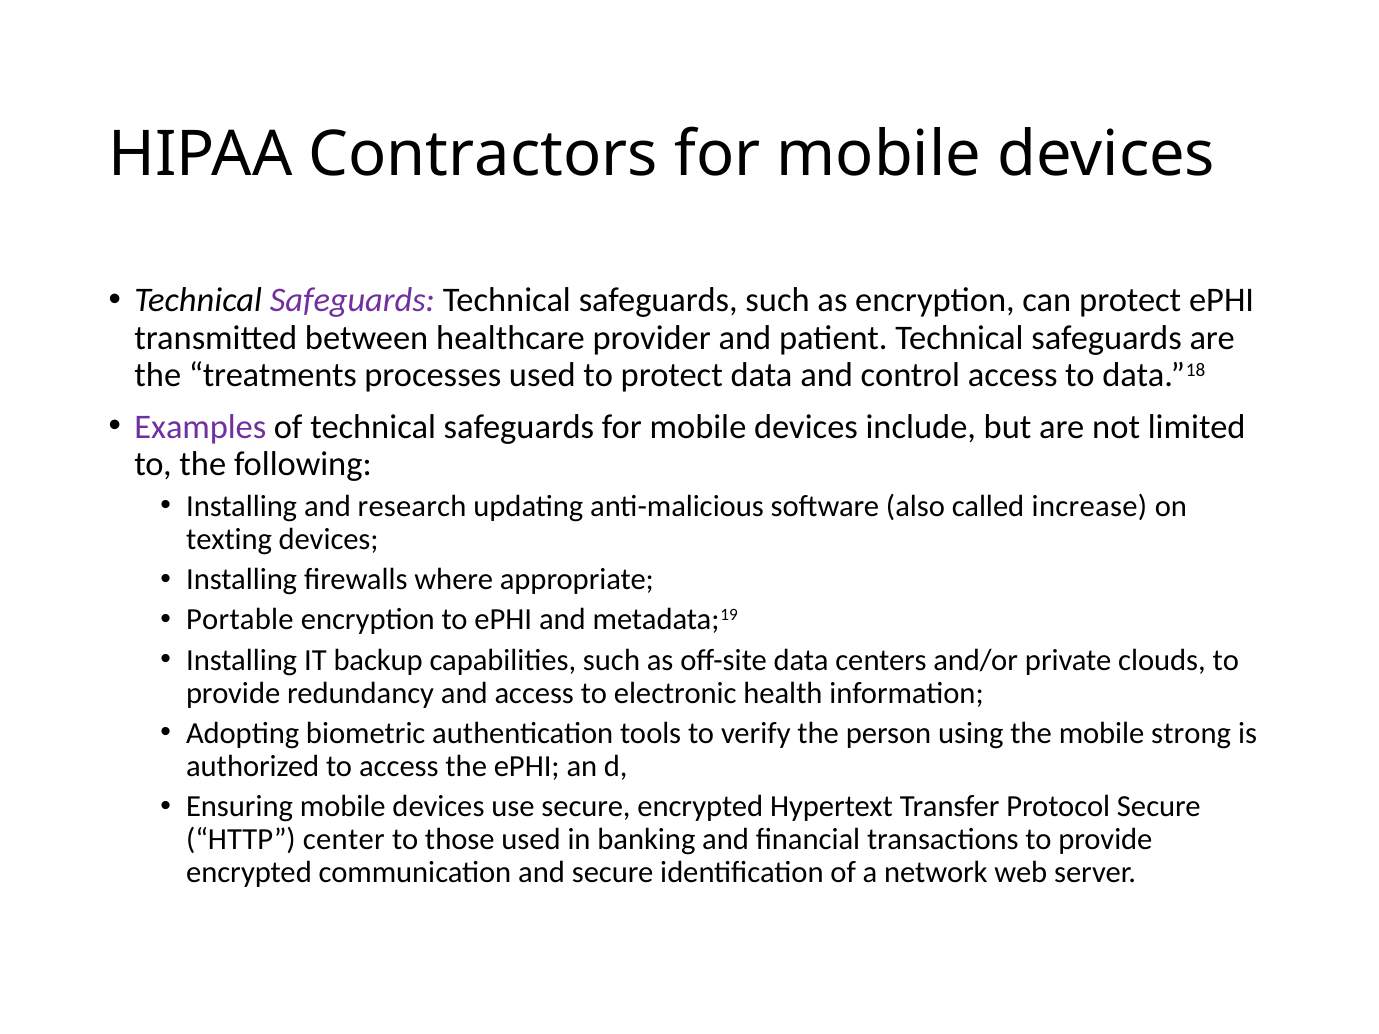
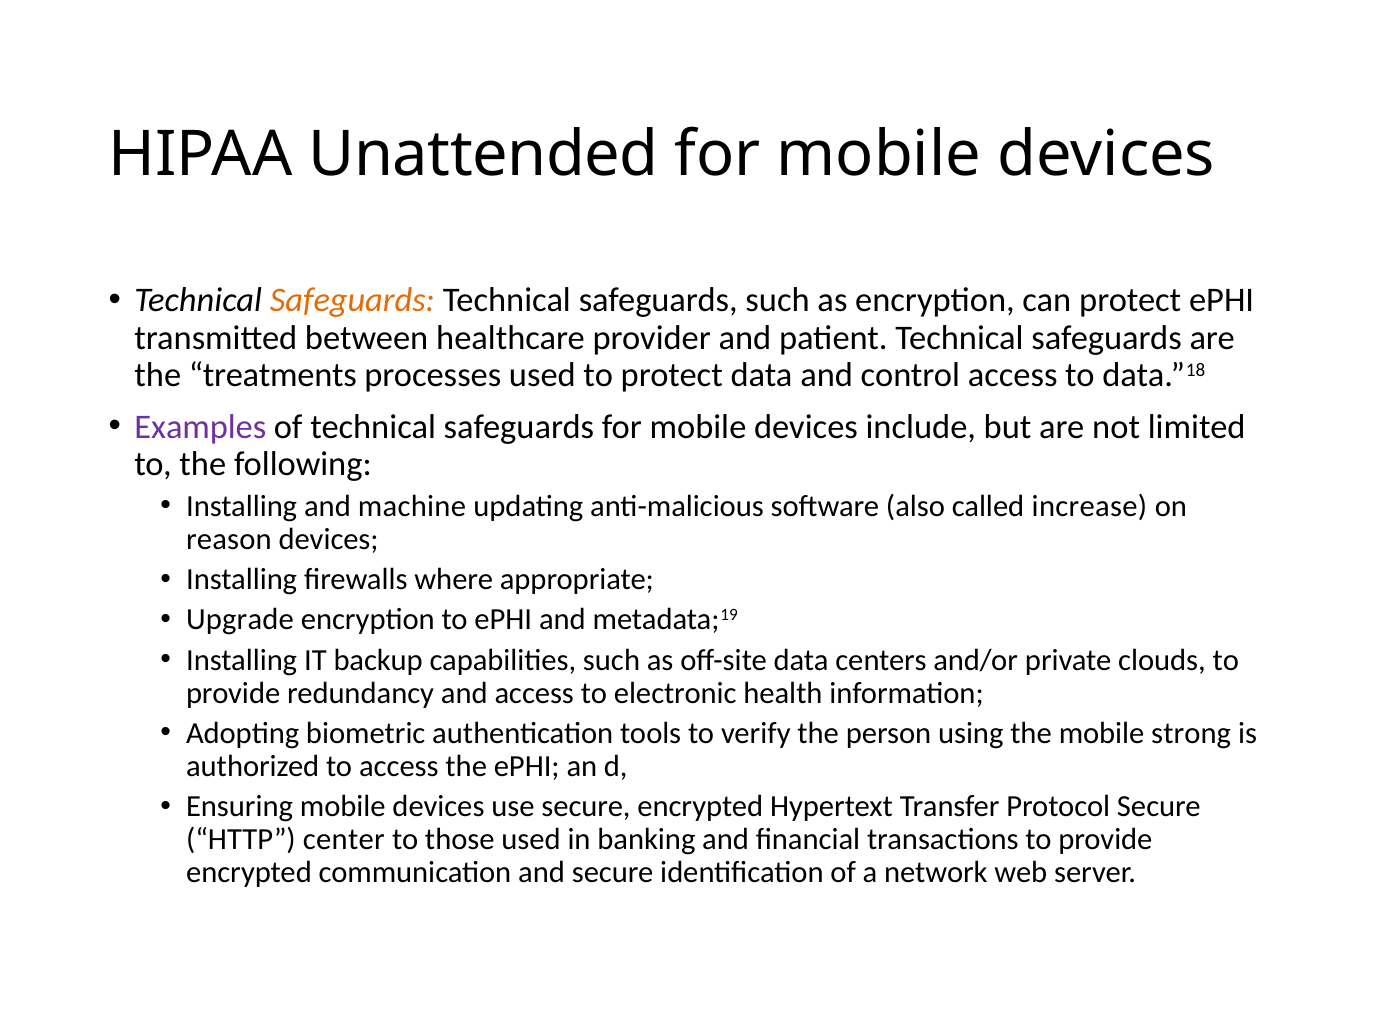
Contractors: Contractors -> Unattended
Safeguards at (352, 301) colour: purple -> orange
research: research -> machine
texting: texting -> reason
Portable: Portable -> Upgrade
